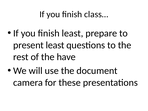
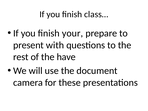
finish least: least -> your
present least: least -> with
